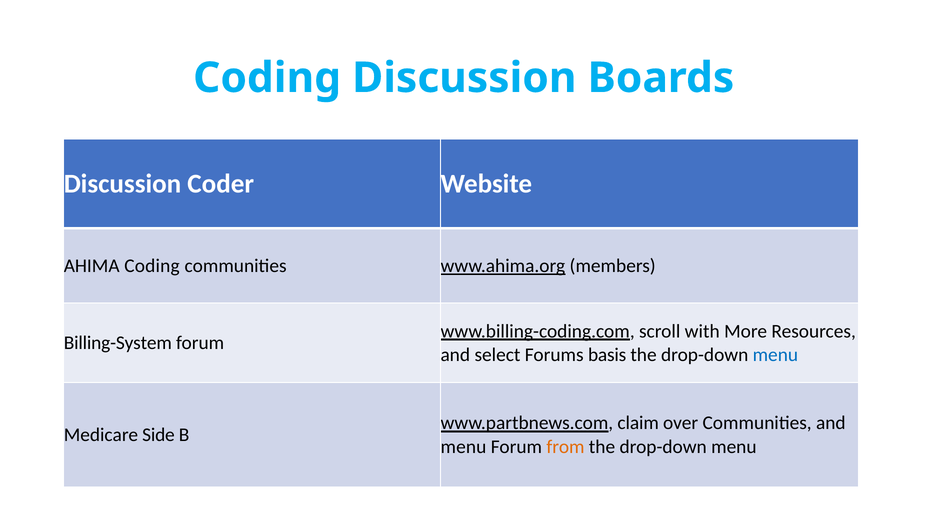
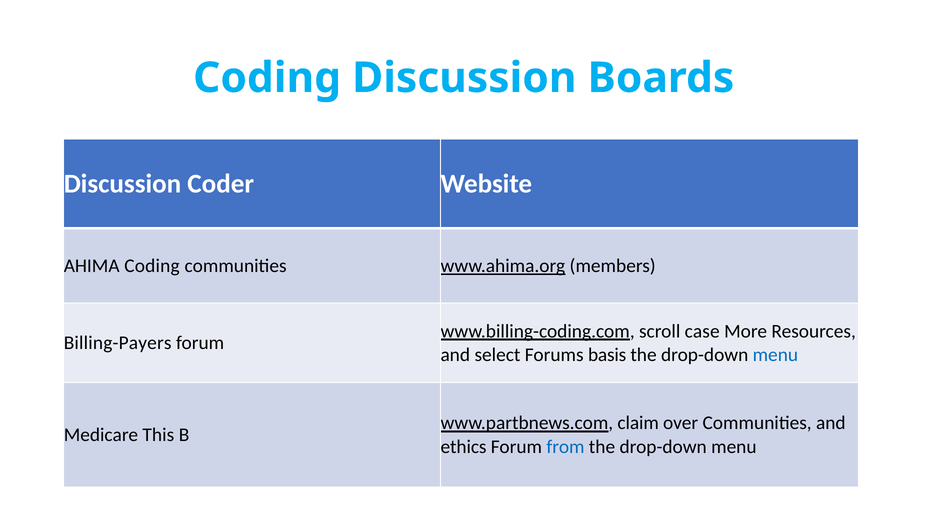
with: with -> case
Billing-System: Billing-System -> Billing-Payers
Side: Side -> This
menu at (463, 447): menu -> ethics
from colour: orange -> blue
